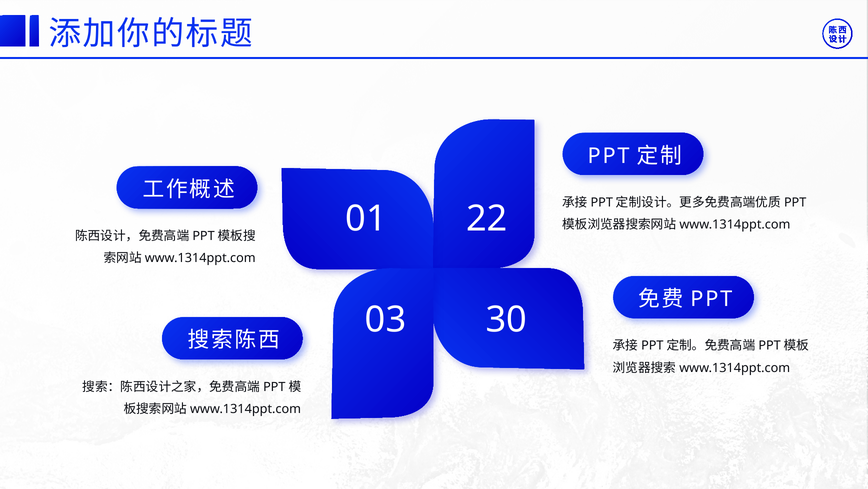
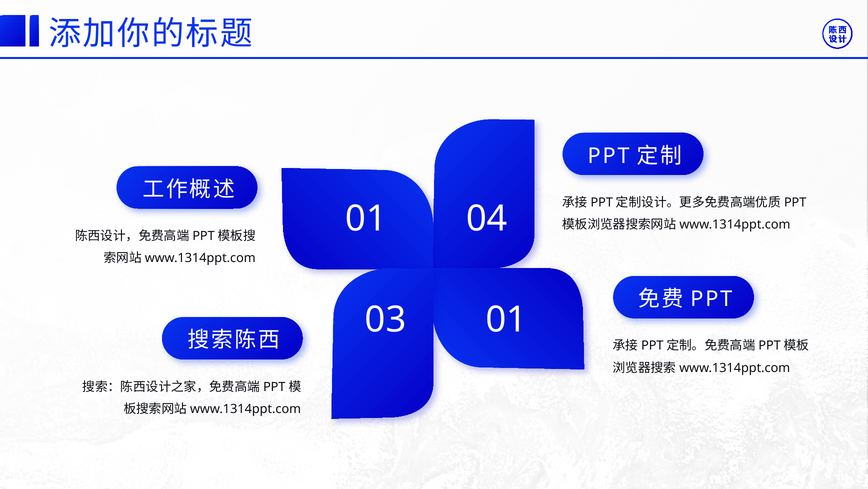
22: 22 -> 04
03 30: 30 -> 01
